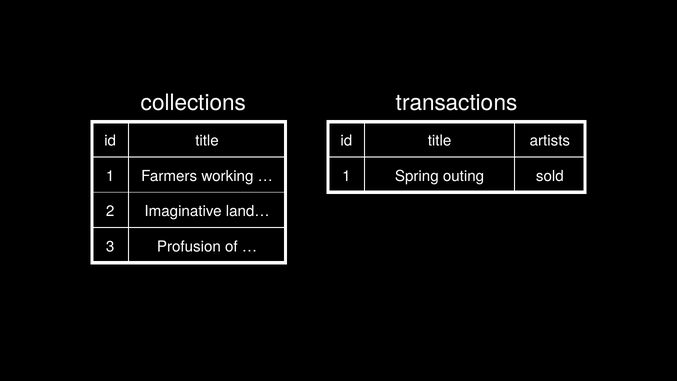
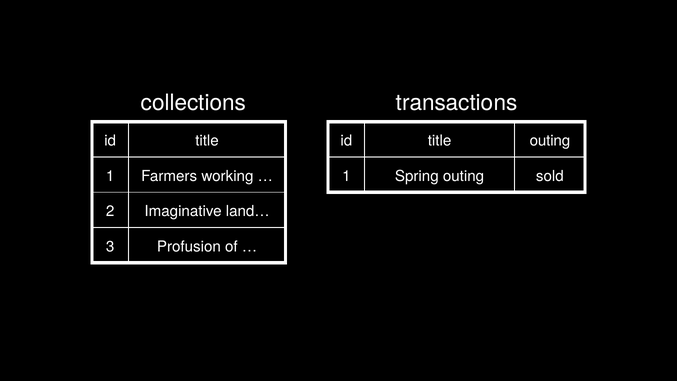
title artists: artists -> outing
